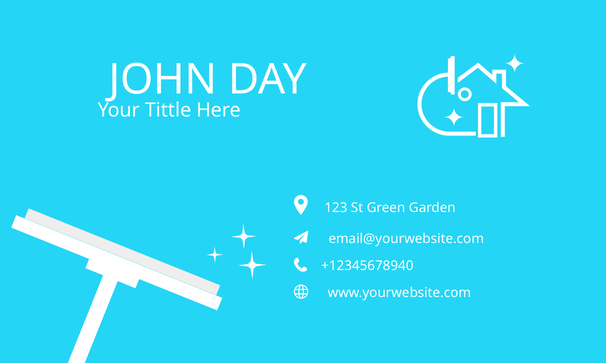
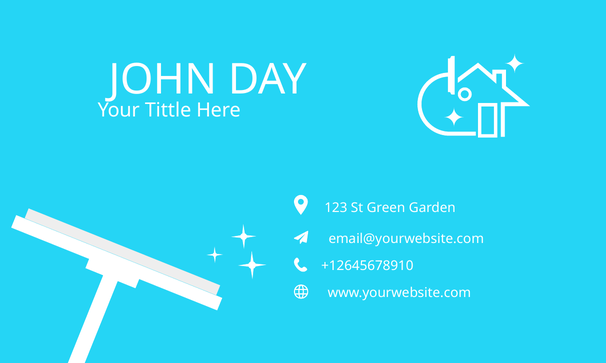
+12345678940: +12345678940 -> +12645678910
